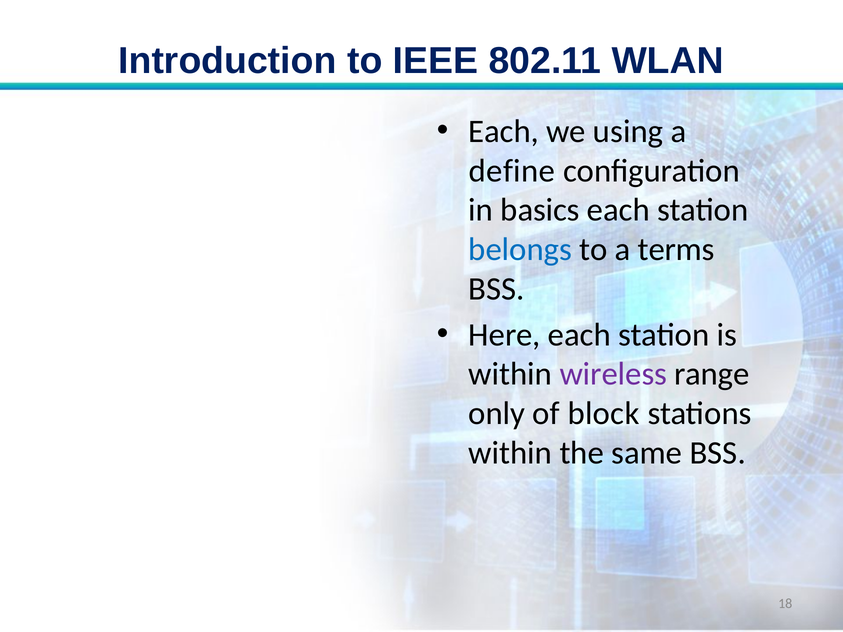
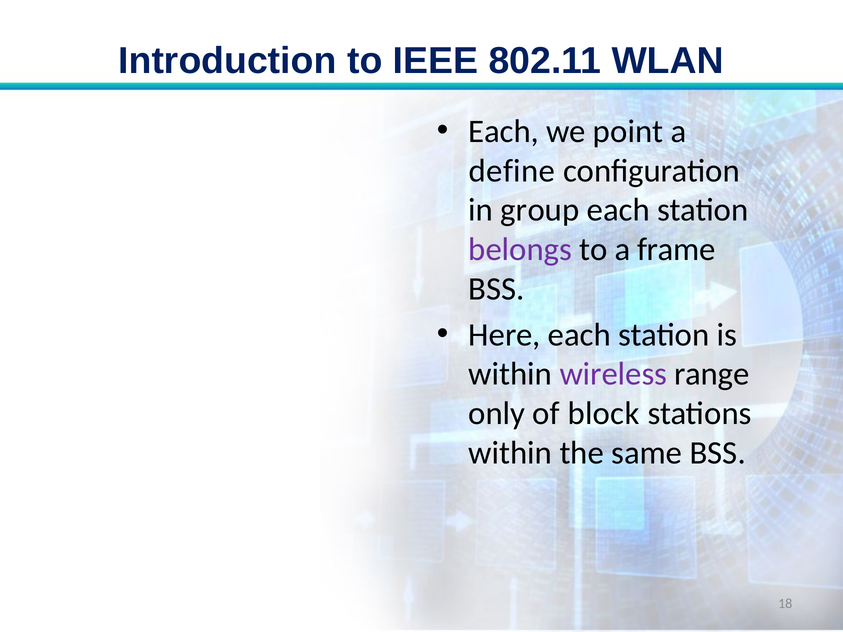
using: using -> point
basics: basics -> group
belongs colour: blue -> purple
terms: terms -> frame
